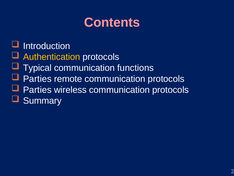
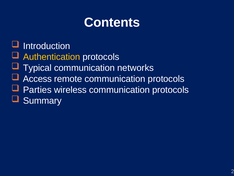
Contents colour: pink -> white
functions: functions -> networks
Parties at (37, 79): Parties -> Access
